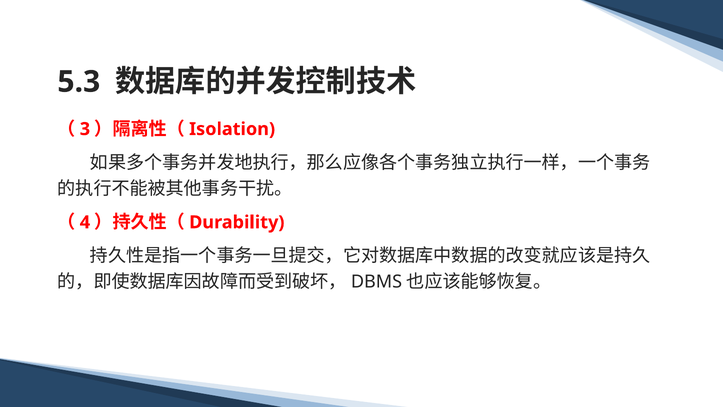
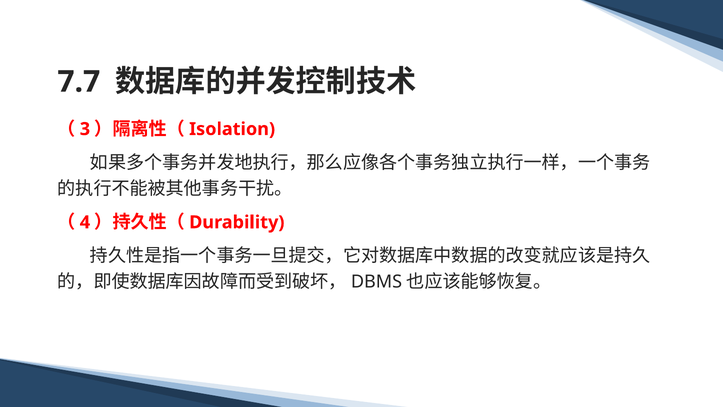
5.3: 5.3 -> 7.7
